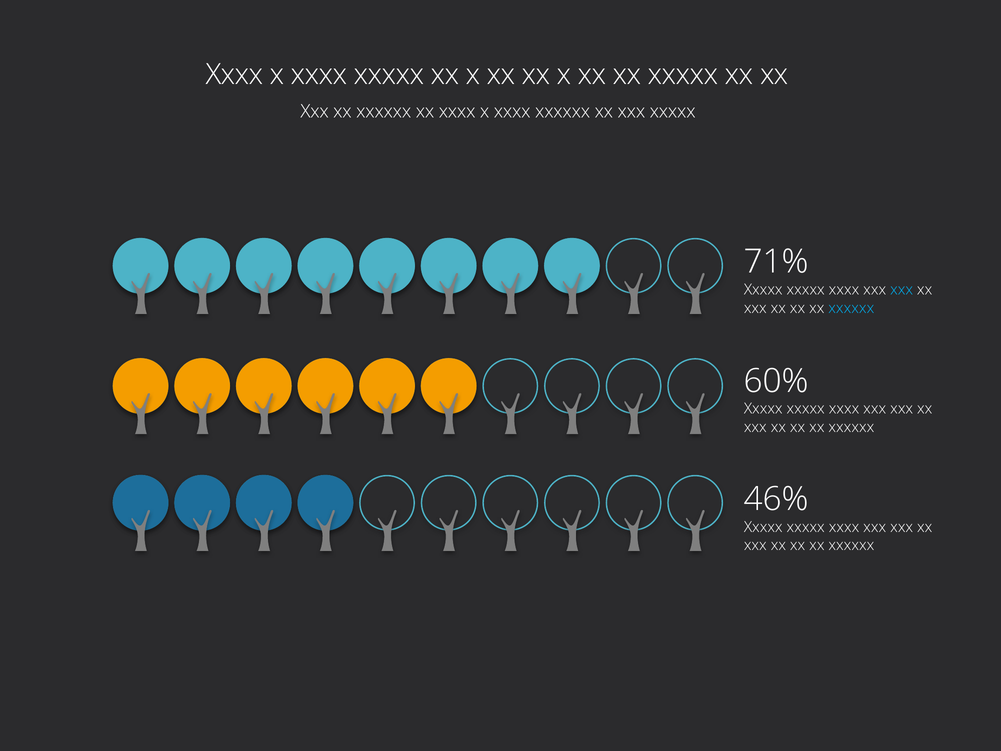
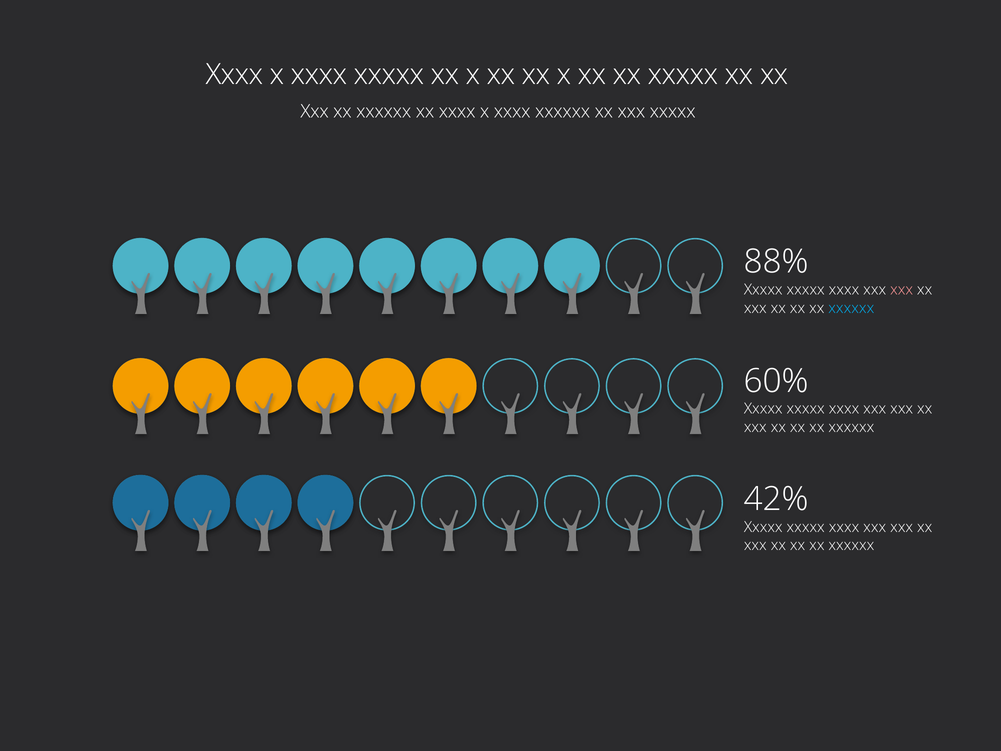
71%: 71% -> 88%
xxx at (902, 290) colour: light blue -> pink
46%: 46% -> 42%
